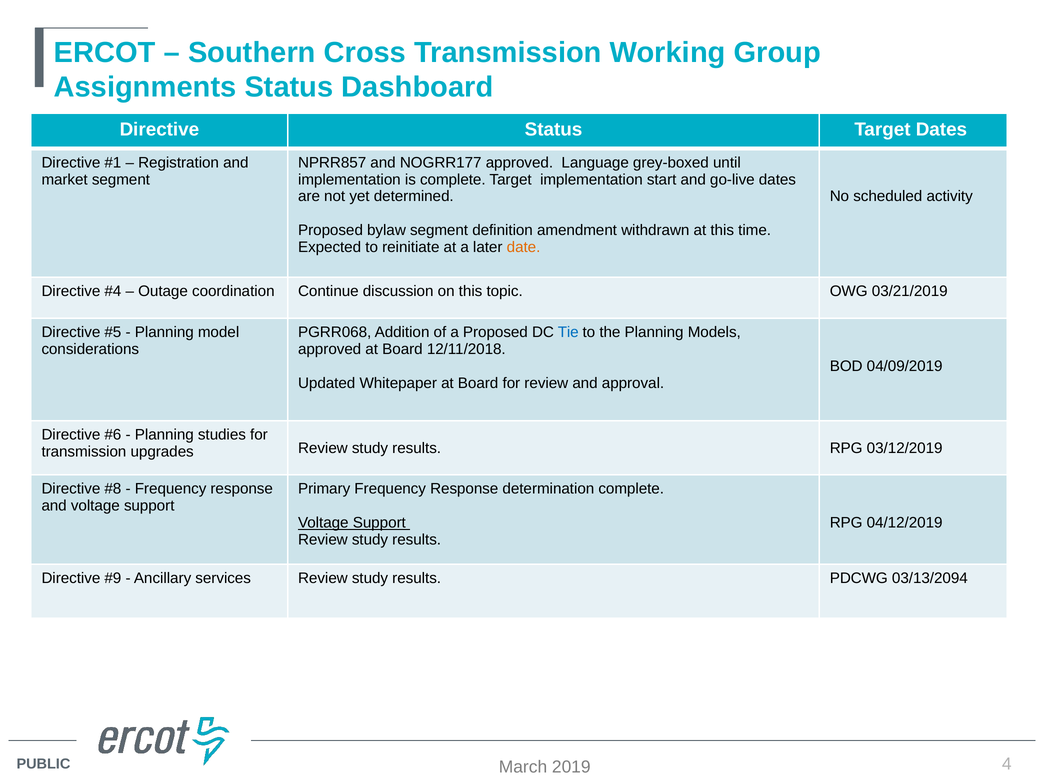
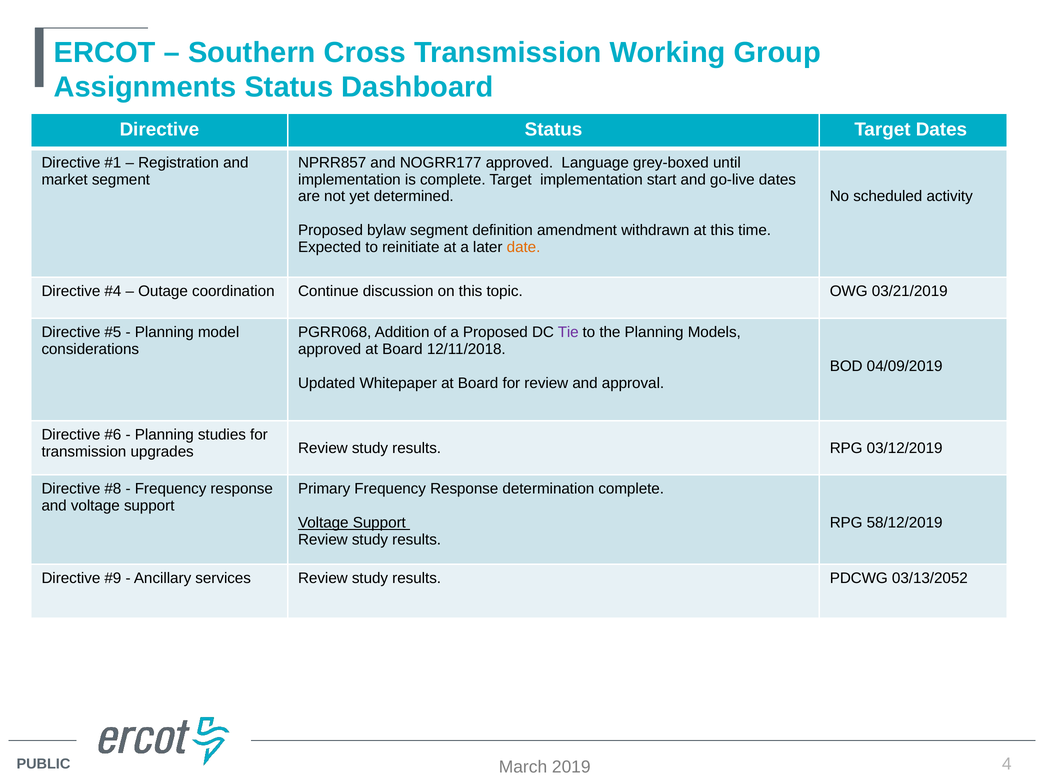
Tie colour: blue -> purple
04/12/2019: 04/12/2019 -> 58/12/2019
03/13/2094: 03/13/2094 -> 03/13/2052
